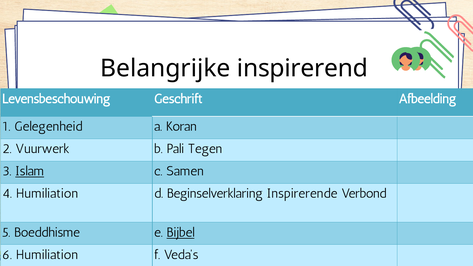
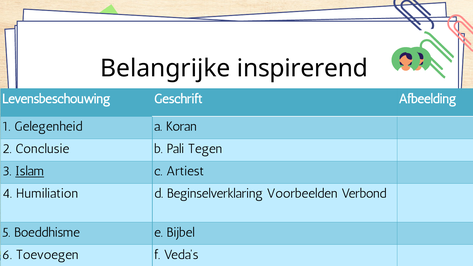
Vuurwerk: Vuurwerk -> Conclusie
Samen: Samen -> Artiest
Inspirerende: Inspirerende -> Voorbeelden
Bijbel underline: present -> none
6 Humiliation: Humiliation -> Toevoegen
